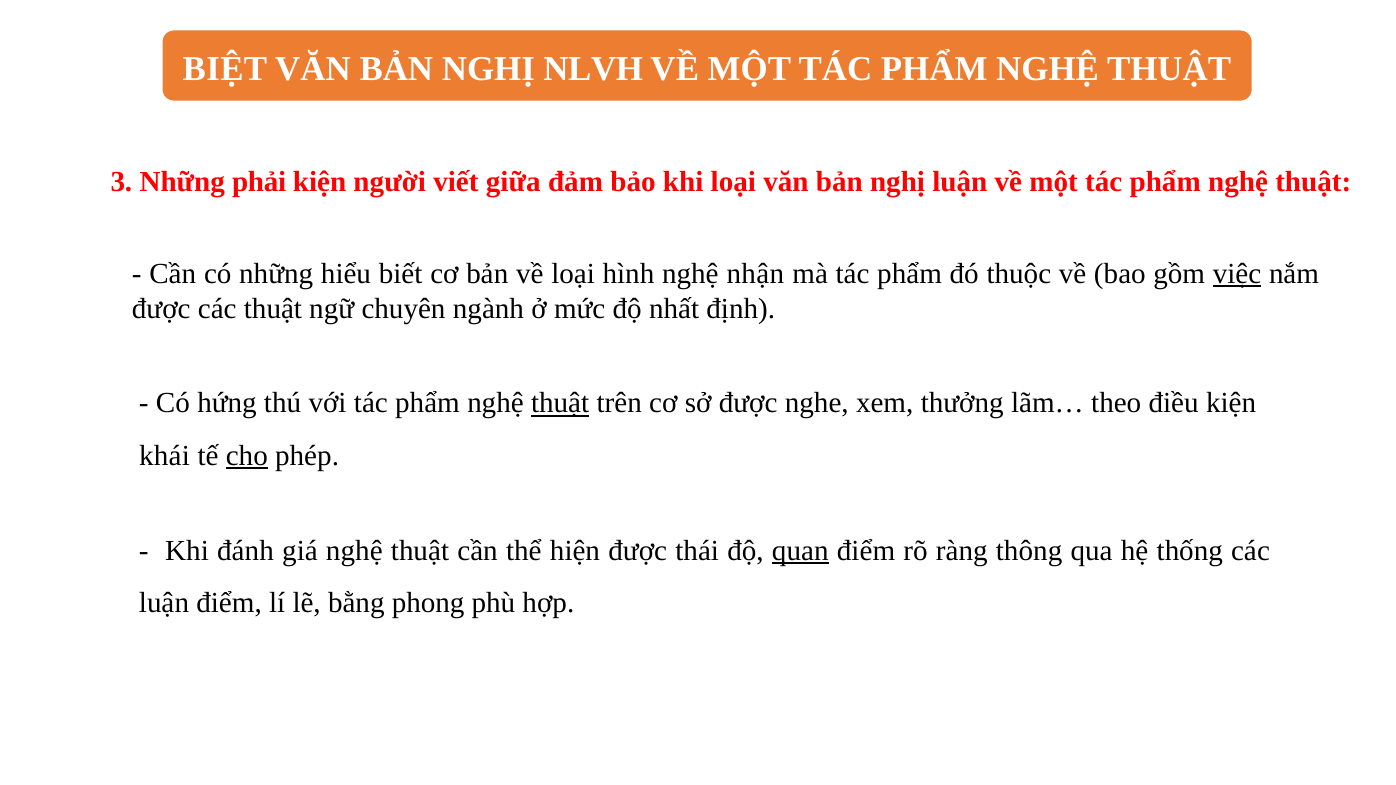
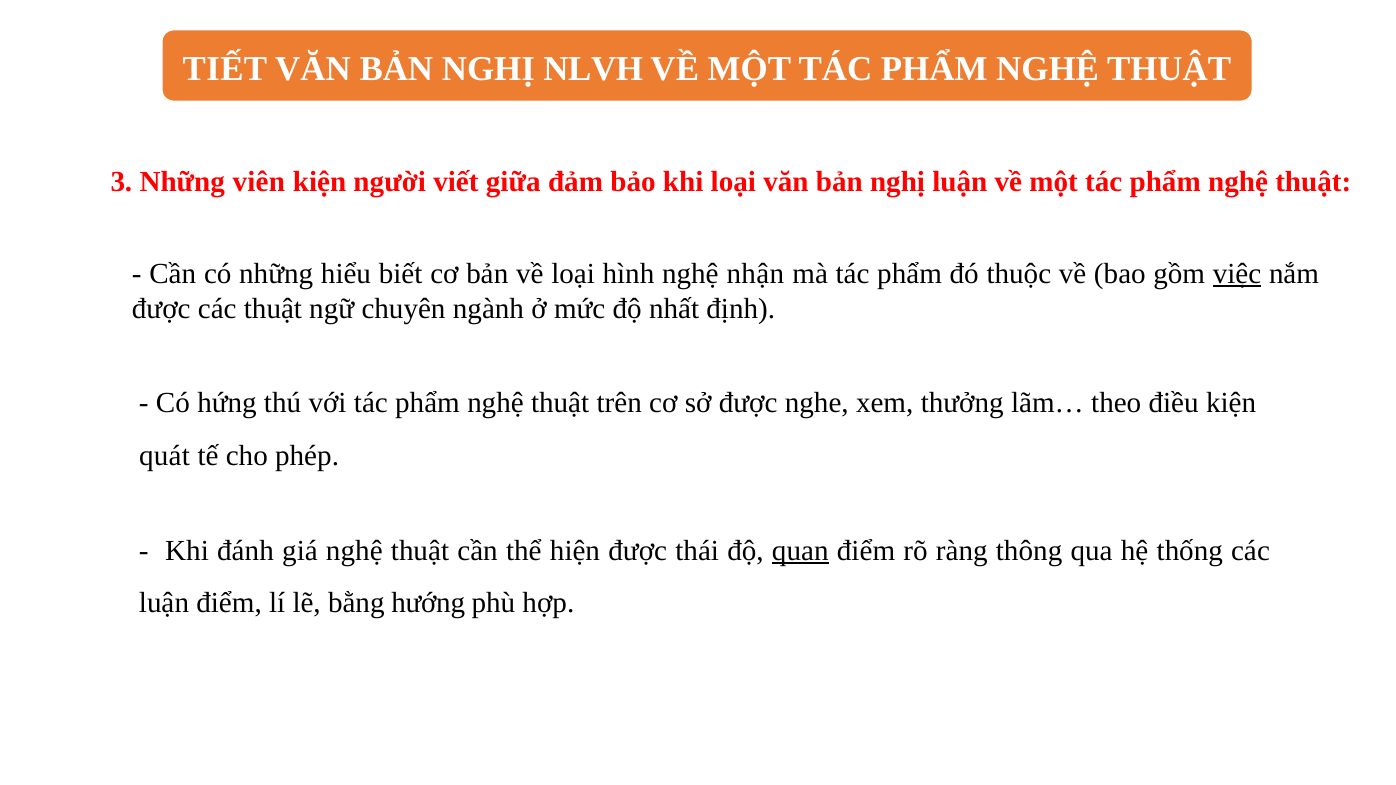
BIỆT: BIỆT -> TIẾT
phải: phải -> viên
thuật at (560, 403) underline: present -> none
khái: khái -> quát
cho underline: present -> none
phong: phong -> hướng
